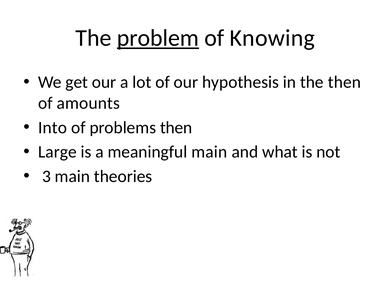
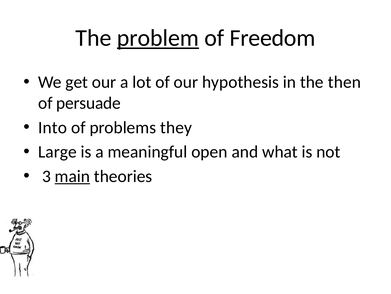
Knowing: Knowing -> Freedom
amounts: amounts -> persuade
problems then: then -> they
meaningful main: main -> open
main at (72, 176) underline: none -> present
